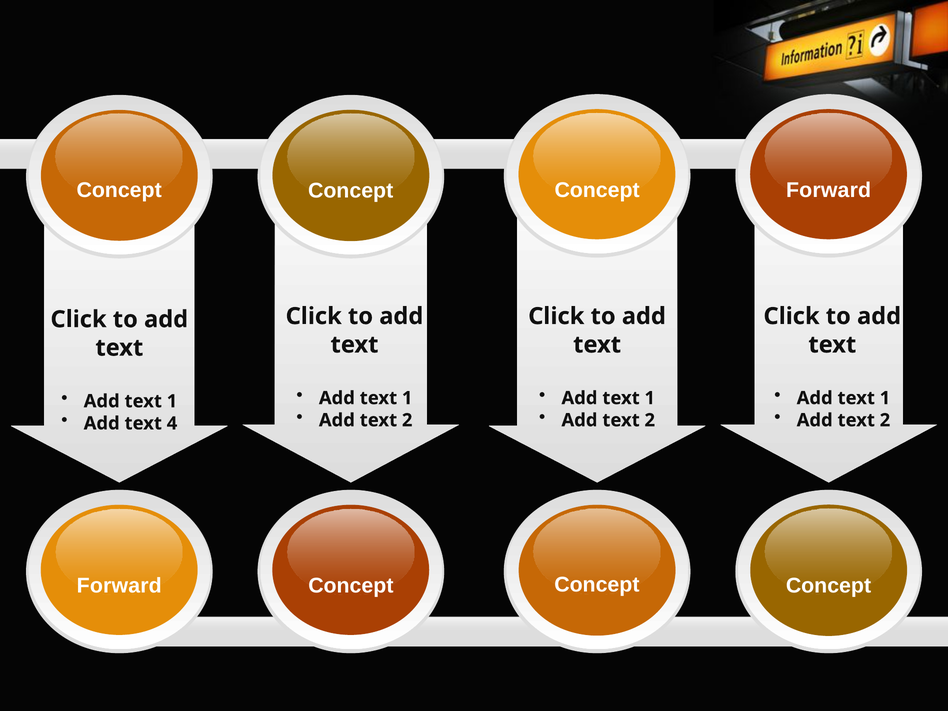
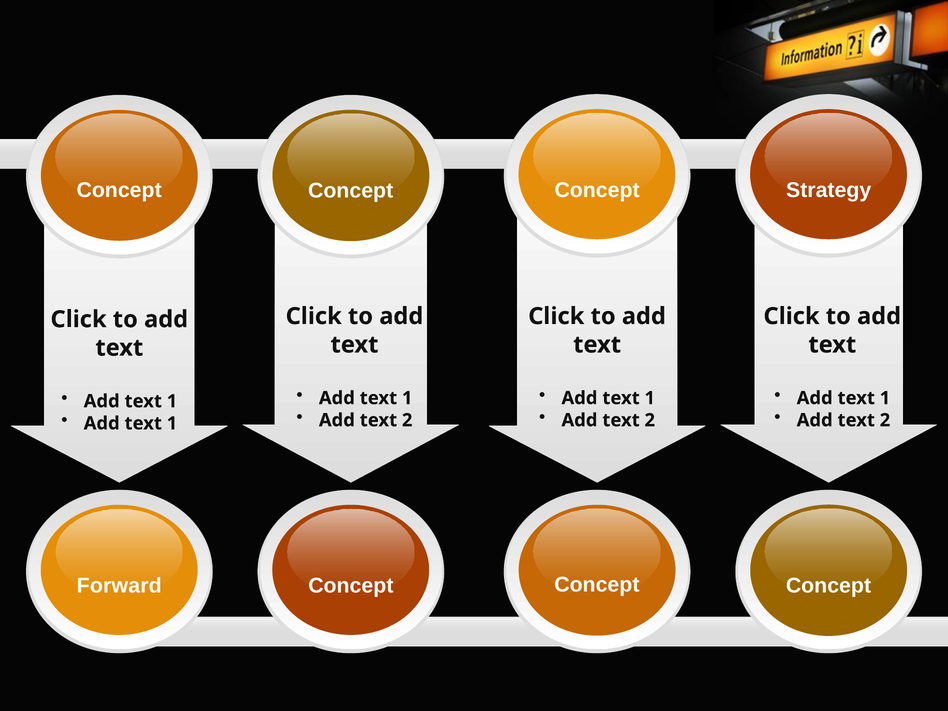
Forward at (829, 190): Forward -> Strategy
4 at (172, 423): 4 -> 1
